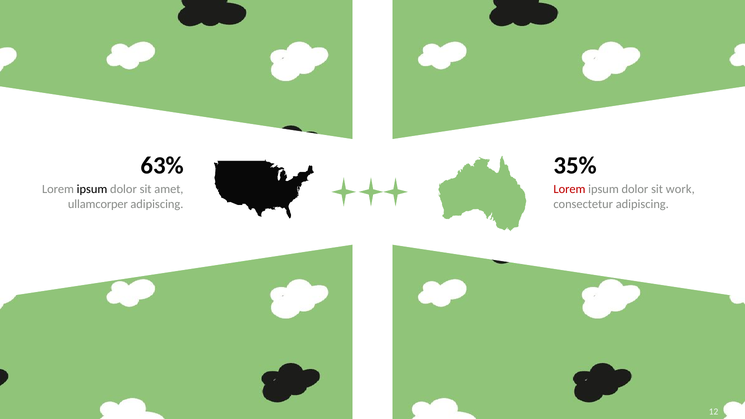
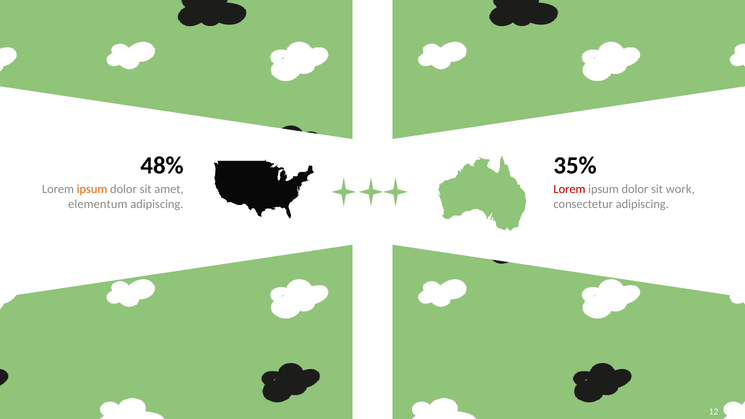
63%: 63% -> 48%
ipsum at (92, 189) colour: black -> orange
ullamcorper: ullamcorper -> elementum
